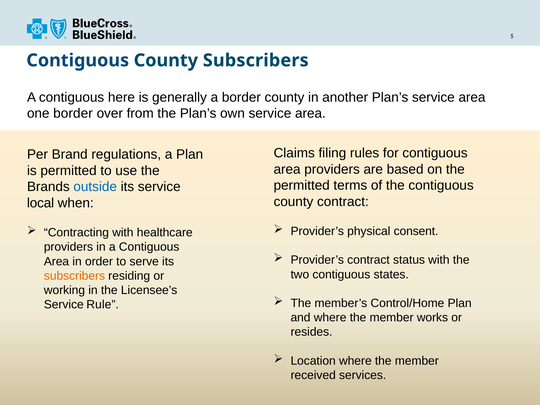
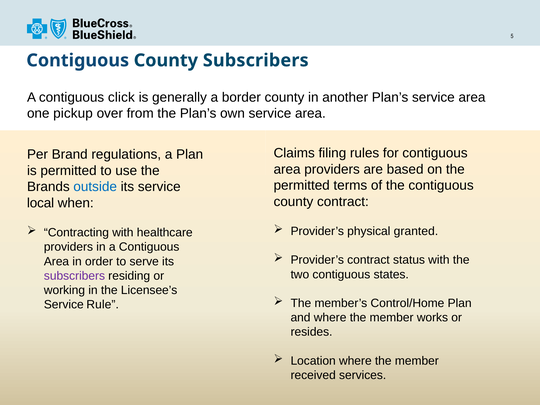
here: here -> click
one border: border -> pickup
consent: consent -> granted
subscribers at (74, 276) colour: orange -> purple
